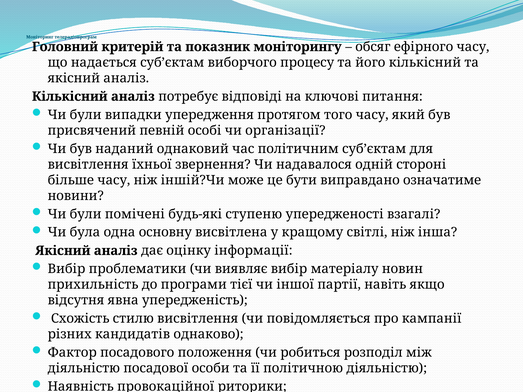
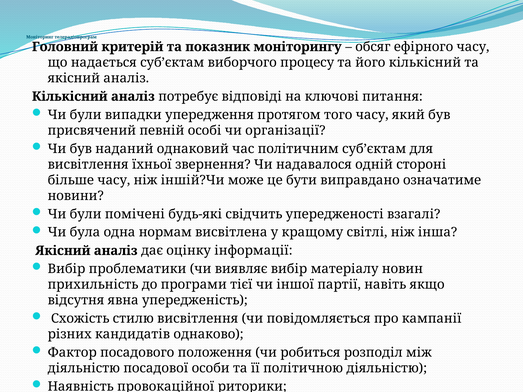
ступеню: ступеню -> свідчить
основну: основну -> нормам
